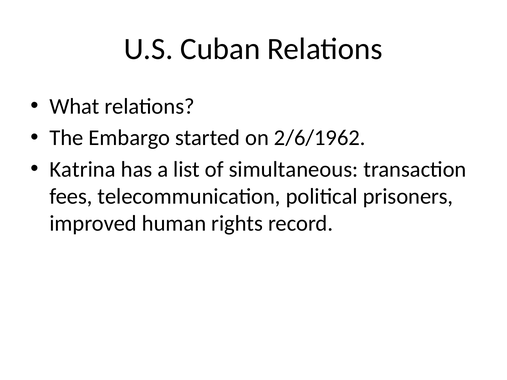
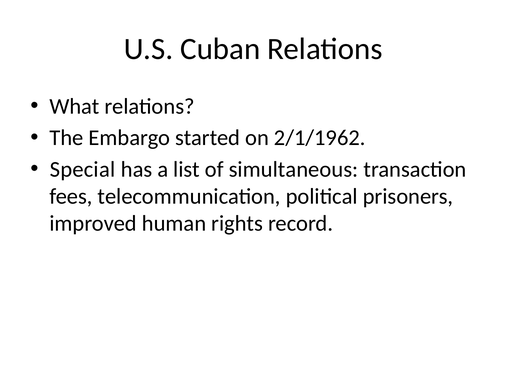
2/6/1962: 2/6/1962 -> 2/1/1962
Katrina: Katrina -> Special
